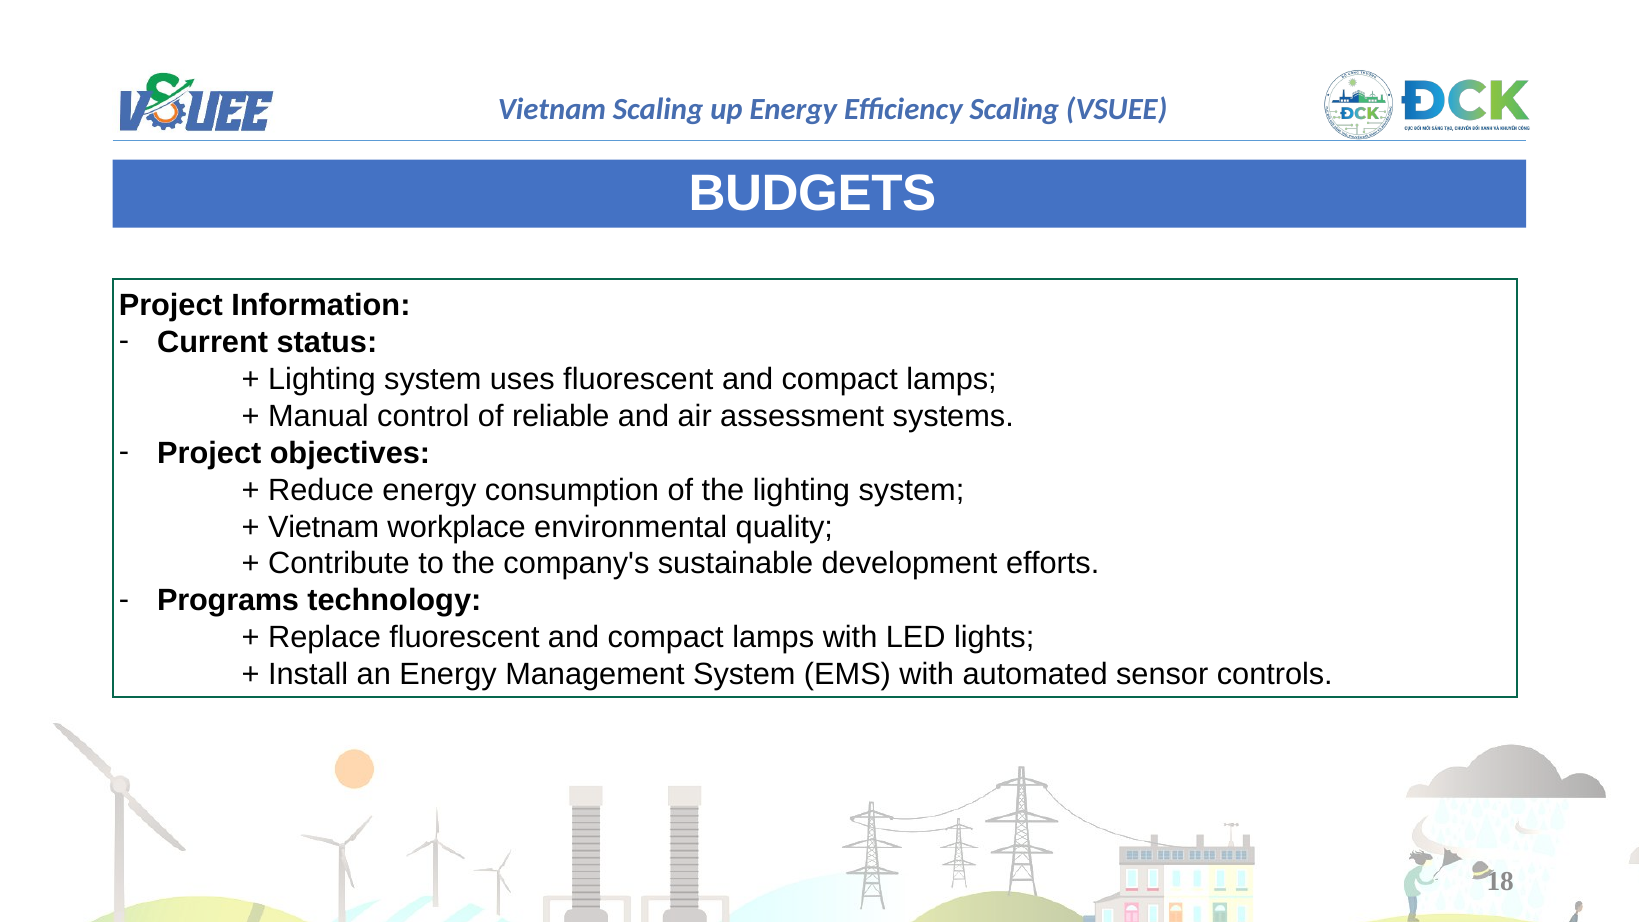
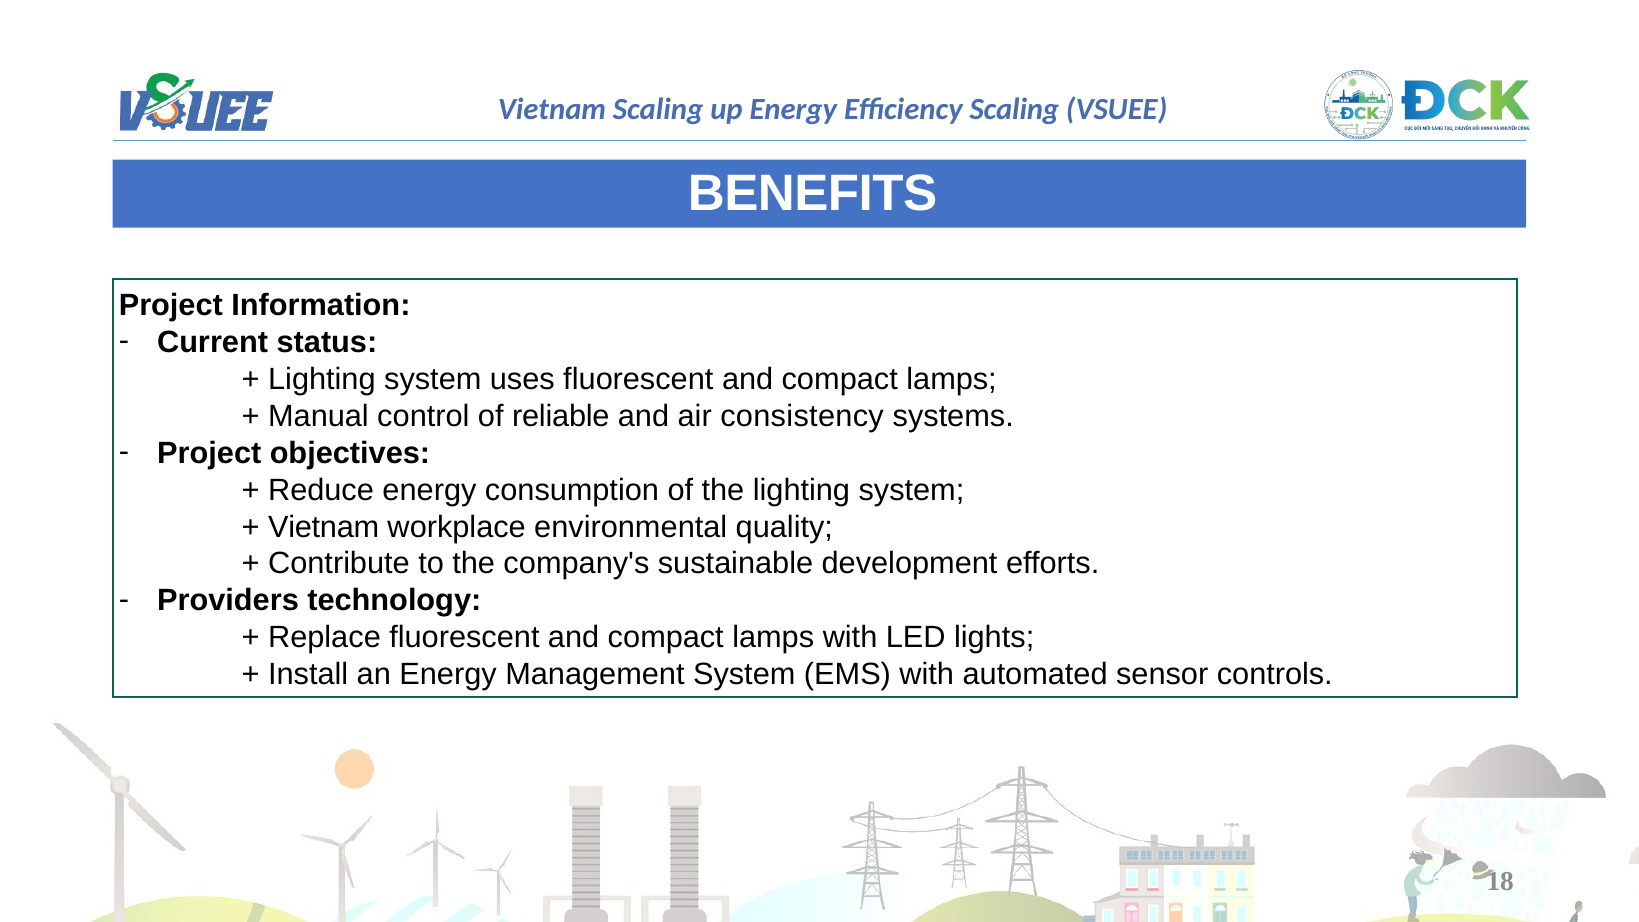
BUDGETS: BUDGETS -> BENEFITS
assessment: assessment -> consistency
Programs: Programs -> Providers
